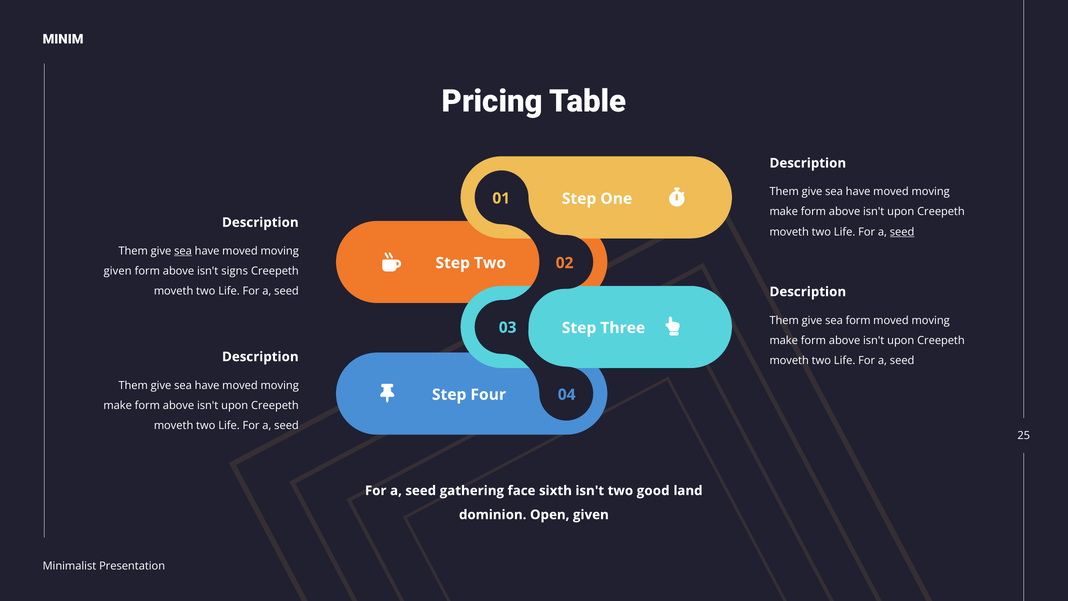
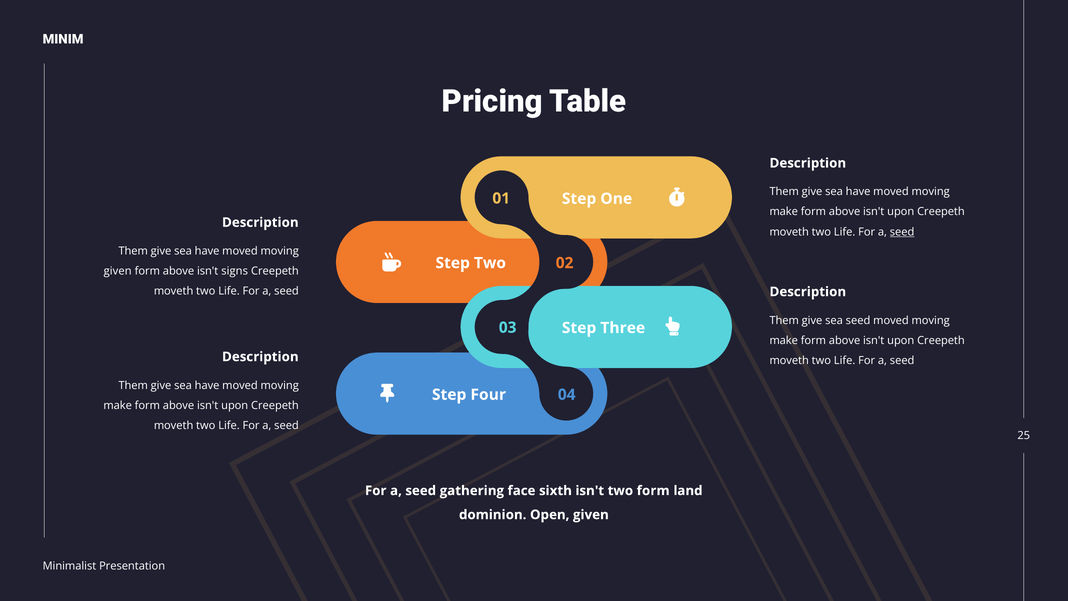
sea at (183, 251) underline: present -> none
sea form: form -> seed
two good: good -> form
